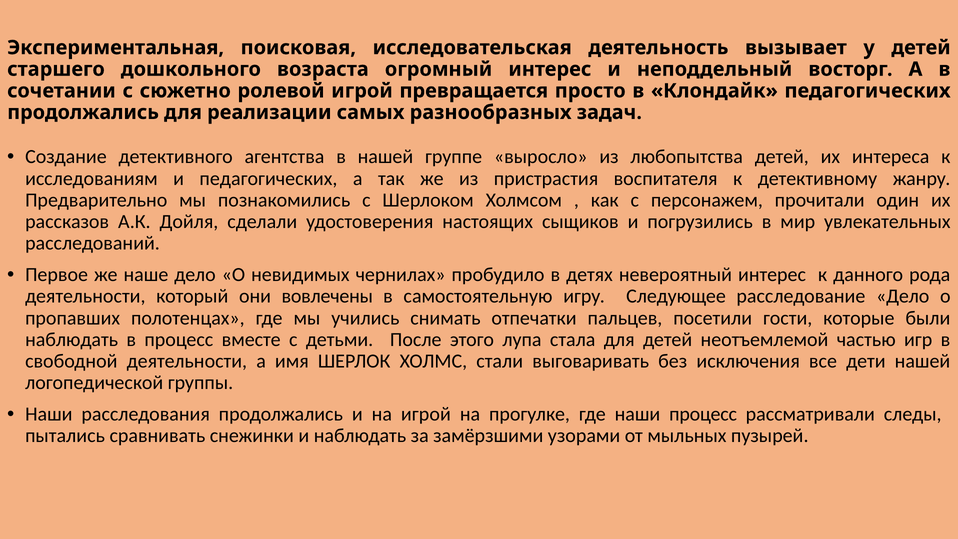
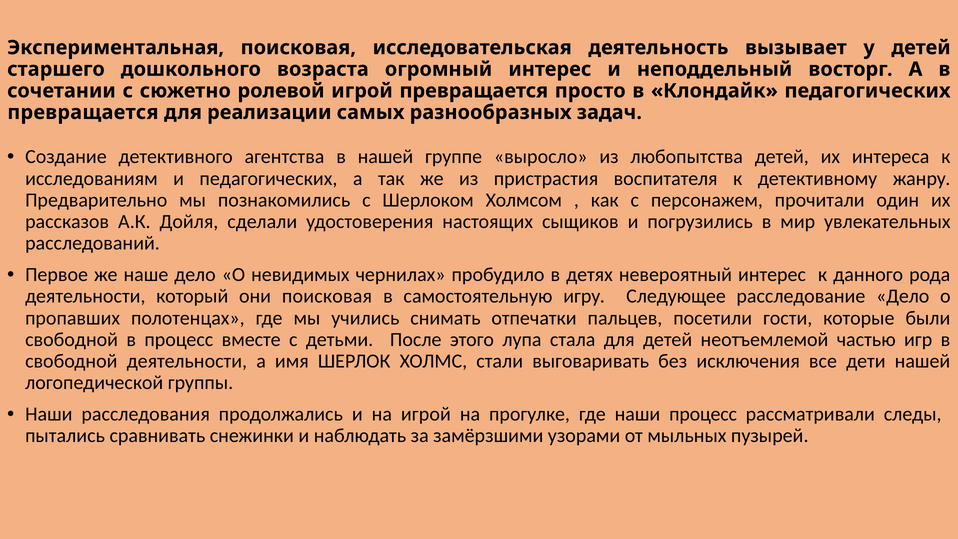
продолжались at (83, 112): продолжались -> превращается
они вовлечены: вовлечены -> поисковая
наблюдать at (72, 339): наблюдать -> свободной
